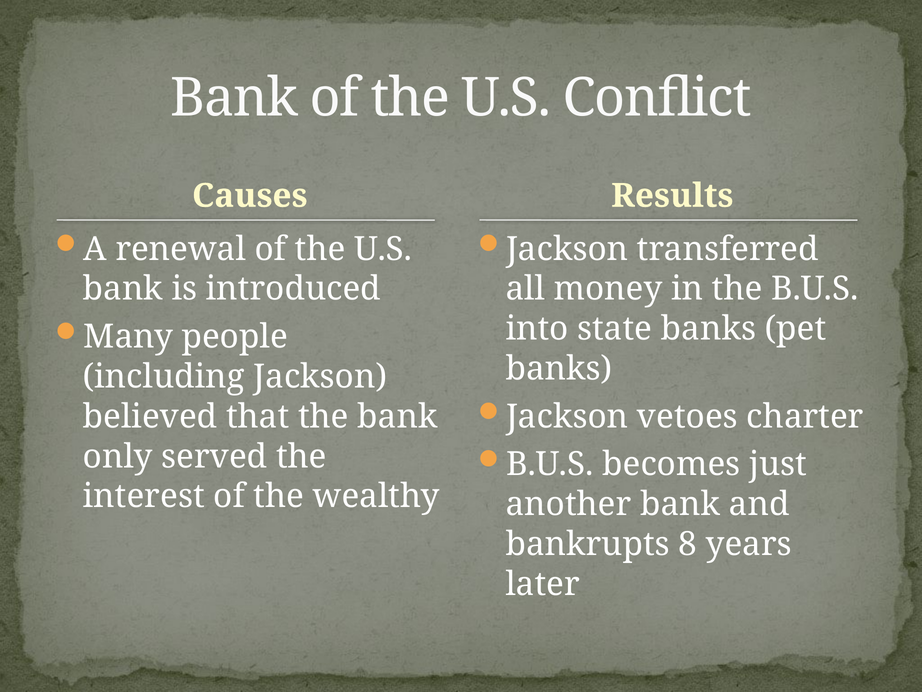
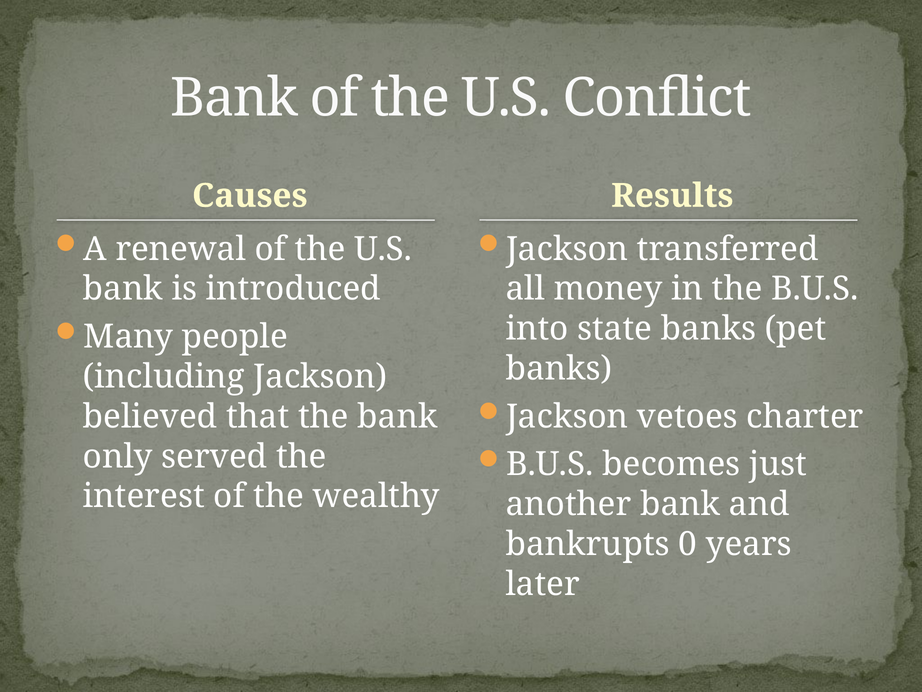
8: 8 -> 0
